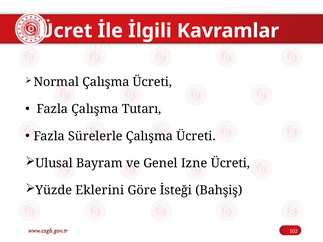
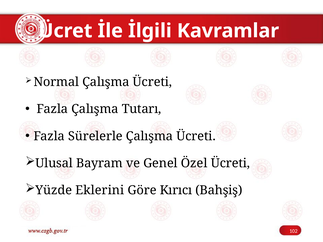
Izne: Izne -> Özel
İsteği: İsteği -> Kırıcı
